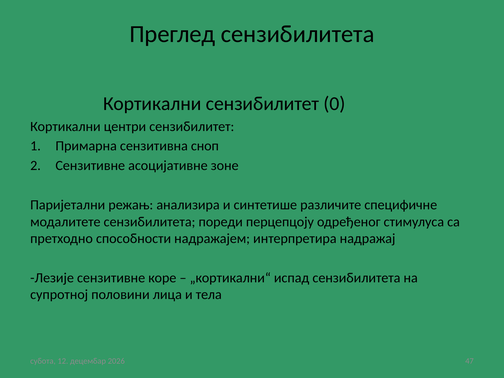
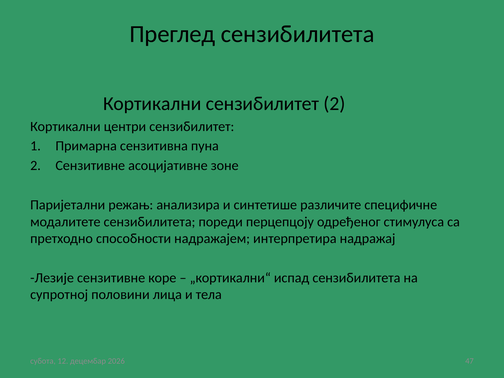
сензибилитет 0: 0 -> 2
сноп: сноп -> пуна
